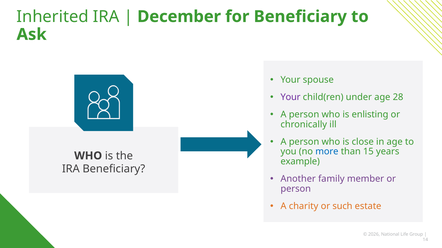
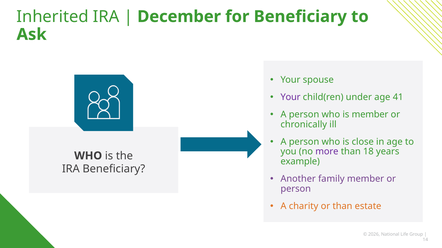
28: 28 -> 41
is enlisting: enlisting -> member
more colour: blue -> purple
15: 15 -> 18
or such: such -> than
